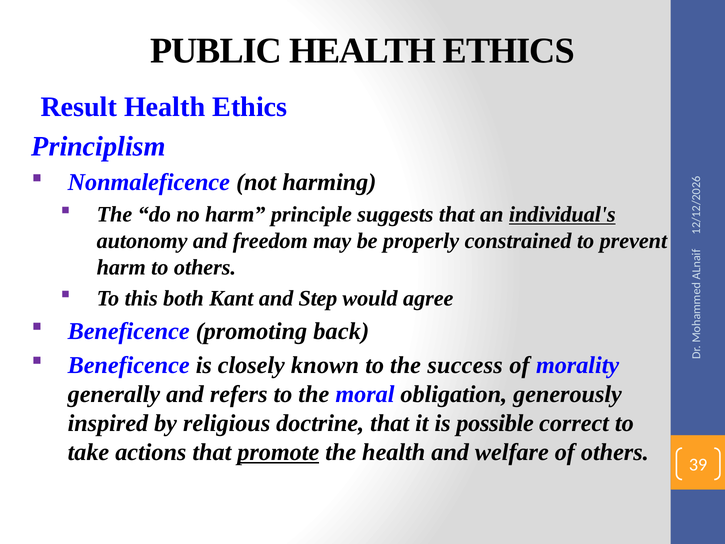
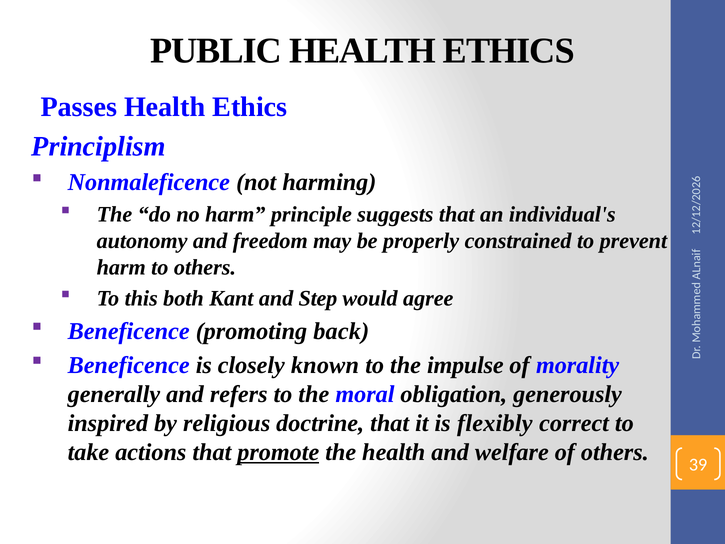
Result: Result -> Passes
individual's underline: present -> none
success: success -> impulse
possible: possible -> flexibly
